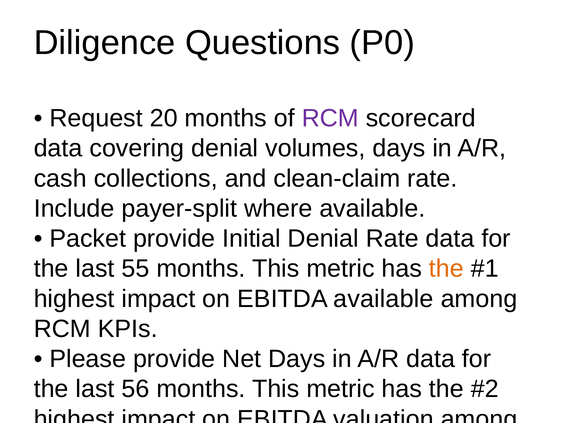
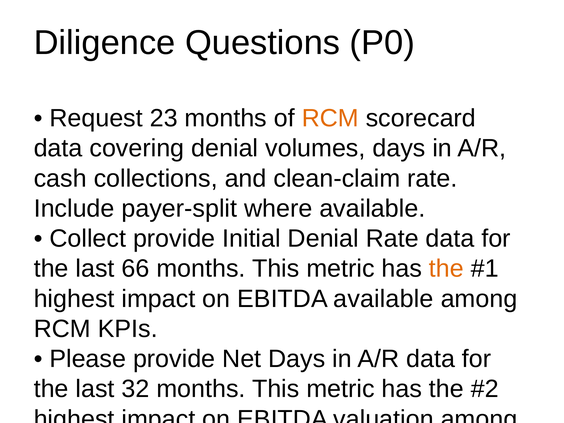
20: 20 -> 23
RCM at (330, 118) colour: purple -> orange
Packet at (88, 239): Packet -> Collect
55: 55 -> 66
56: 56 -> 32
